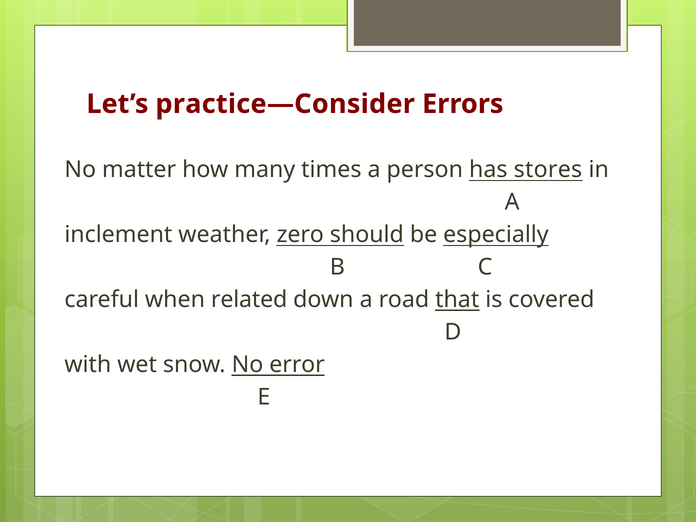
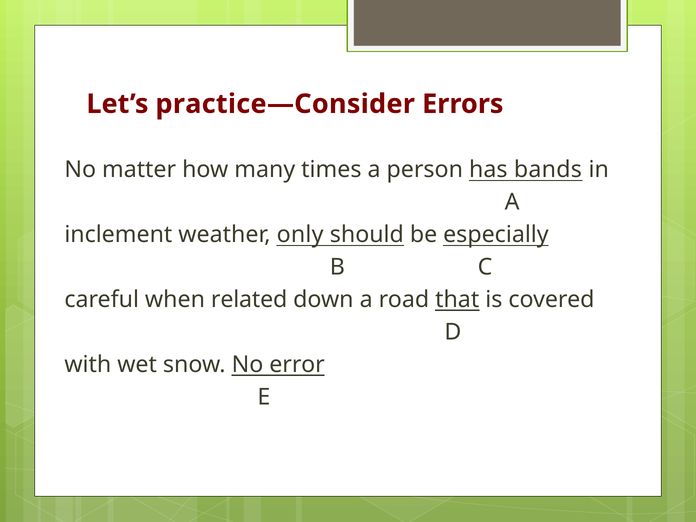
stores: stores -> bands
zero: zero -> only
